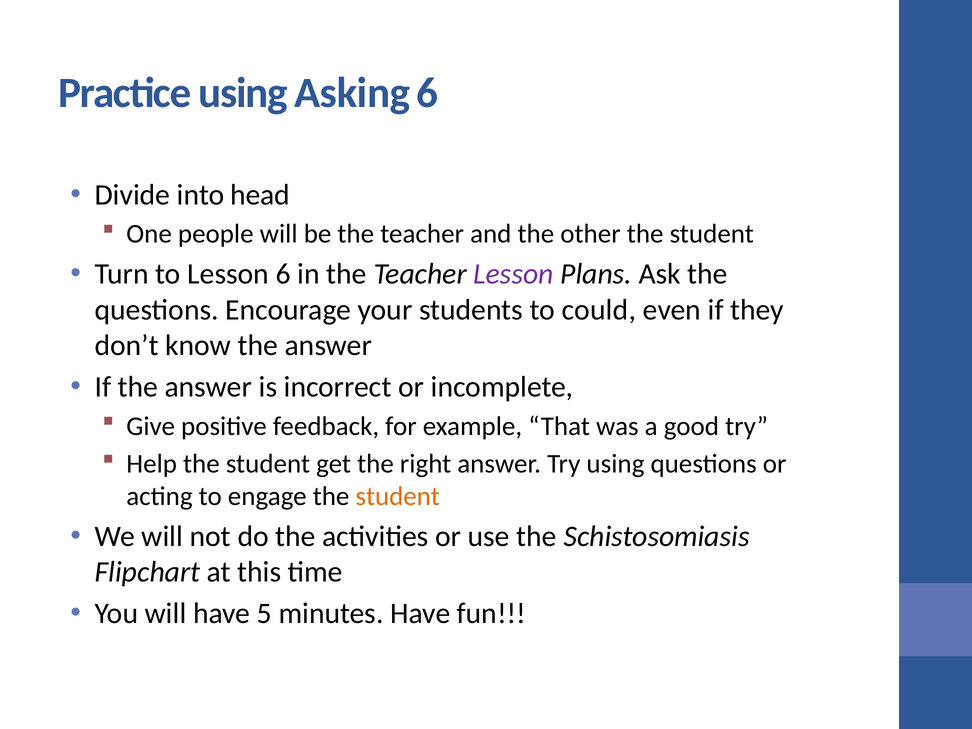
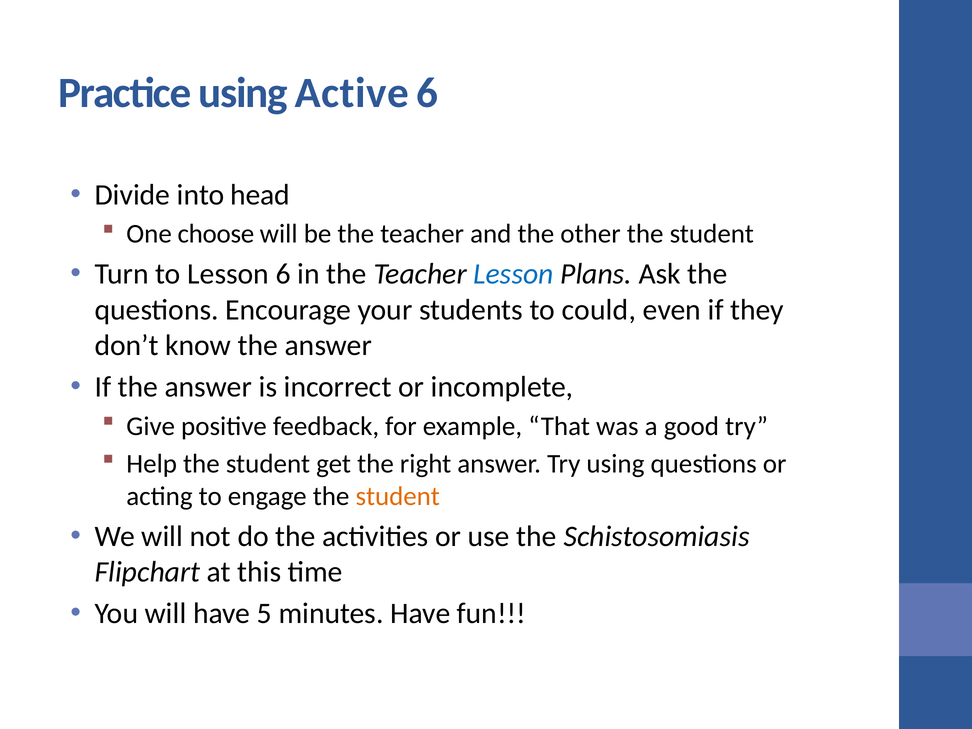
Asking: Asking -> Active
people: people -> choose
Lesson at (513, 274) colour: purple -> blue
